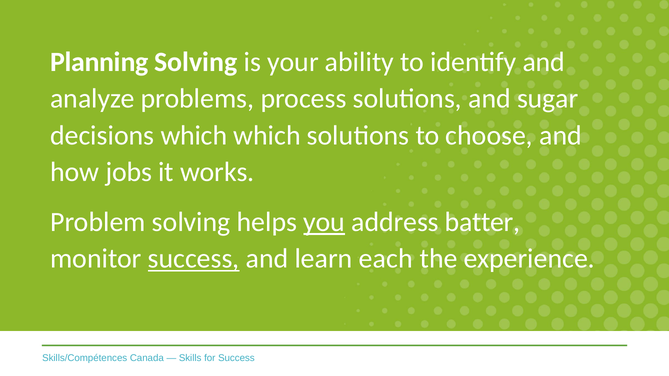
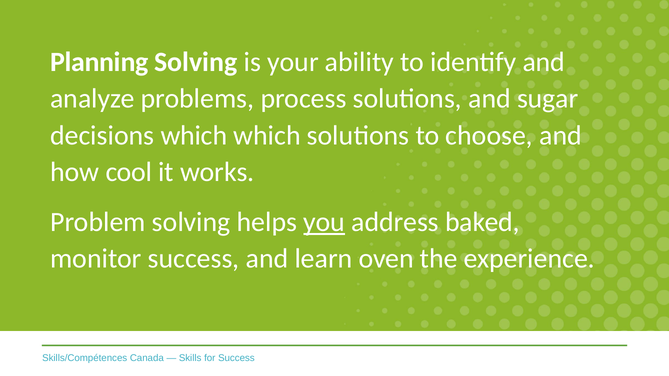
jobs: jobs -> cool
batter: batter -> baked
success at (194, 259) underline: present -> none
each: each -> oven
